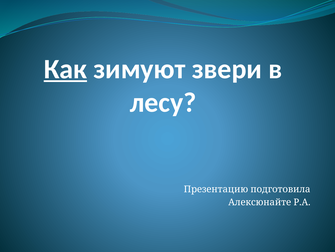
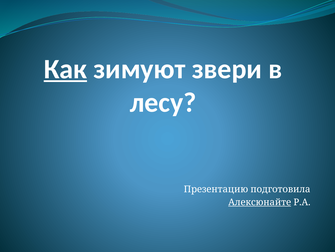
Алексюнайте underline: none -> present
